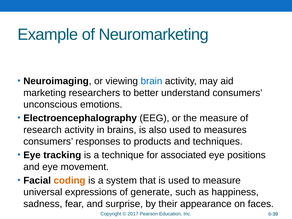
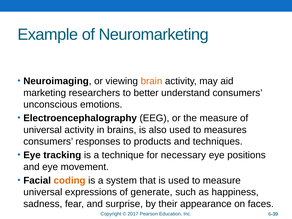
brain colour: blue -> orange
research at (43, 130): research -> universal
associated: associated -> necessary
